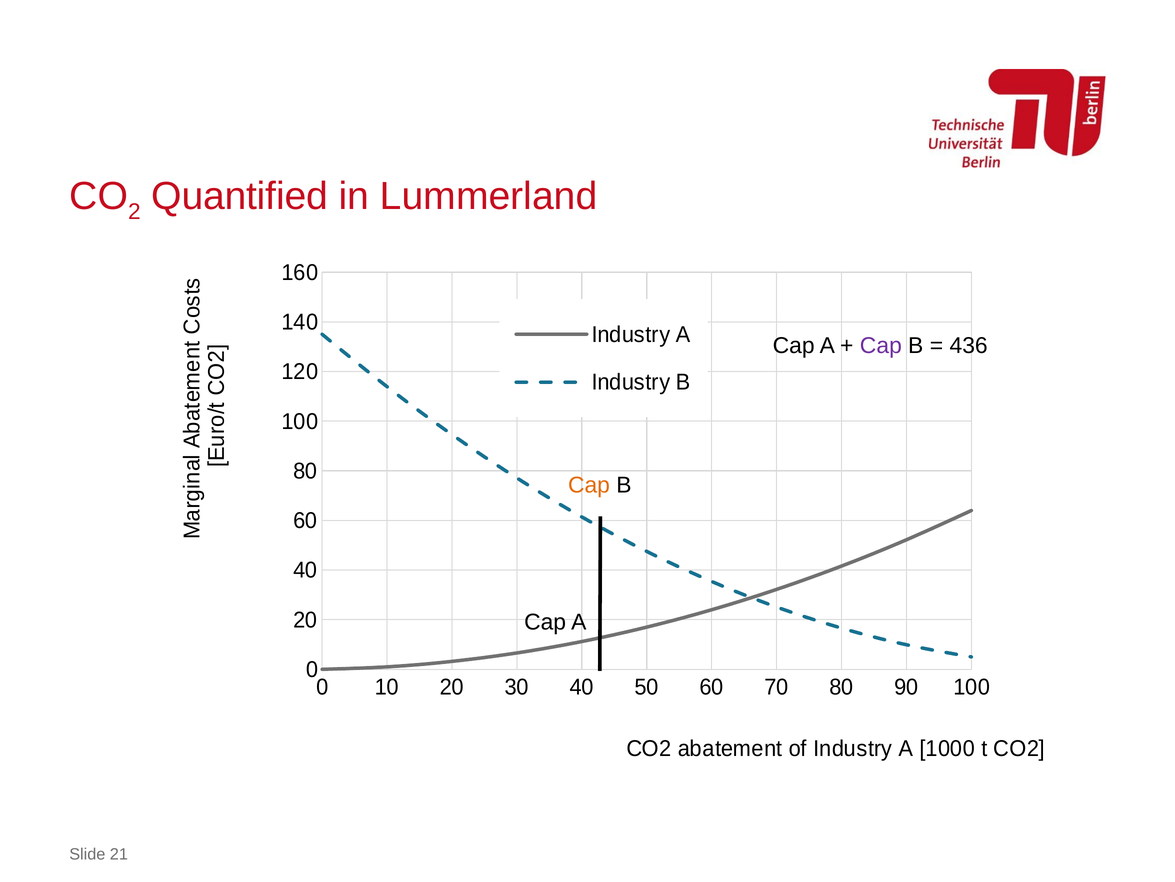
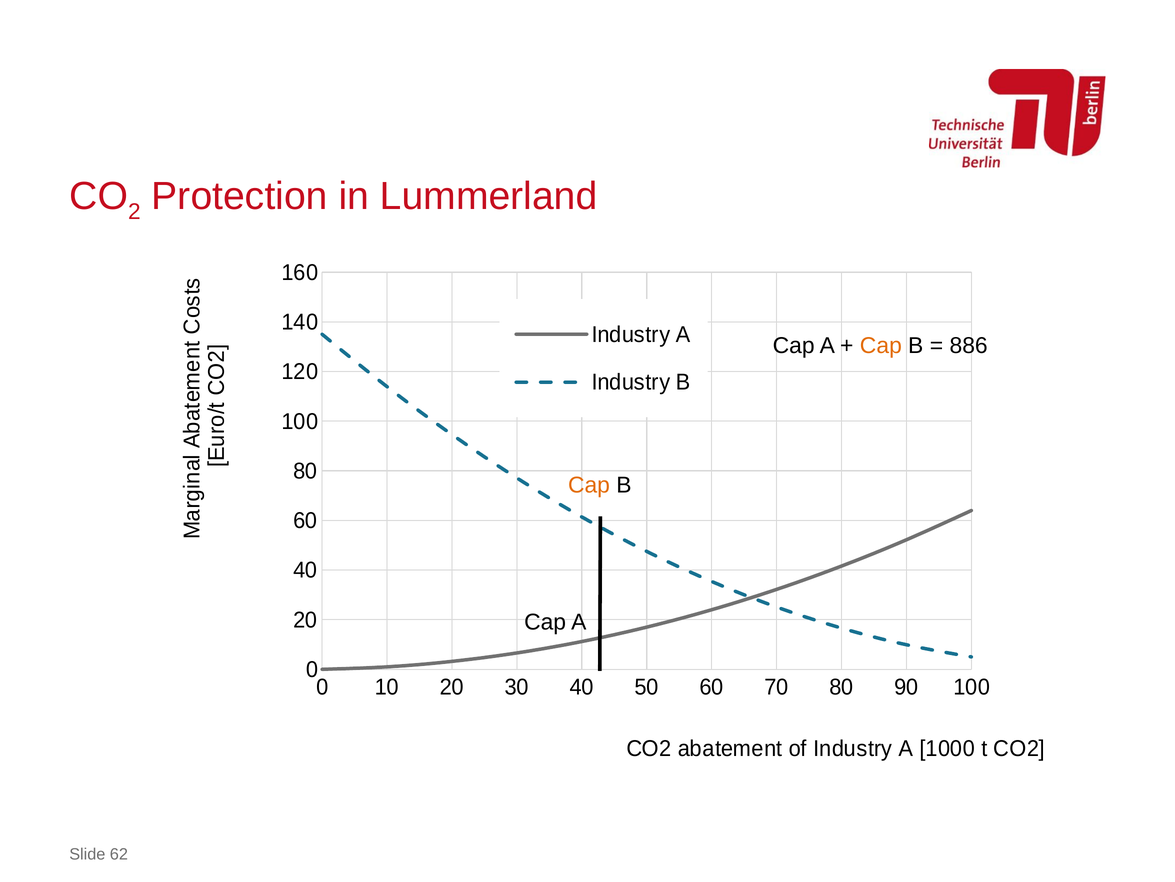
Quantified: Quantified -> Protection
Cap at (881, 345) colour: purple -> orange
436: 436 -> 886
21: 21 -> 62
